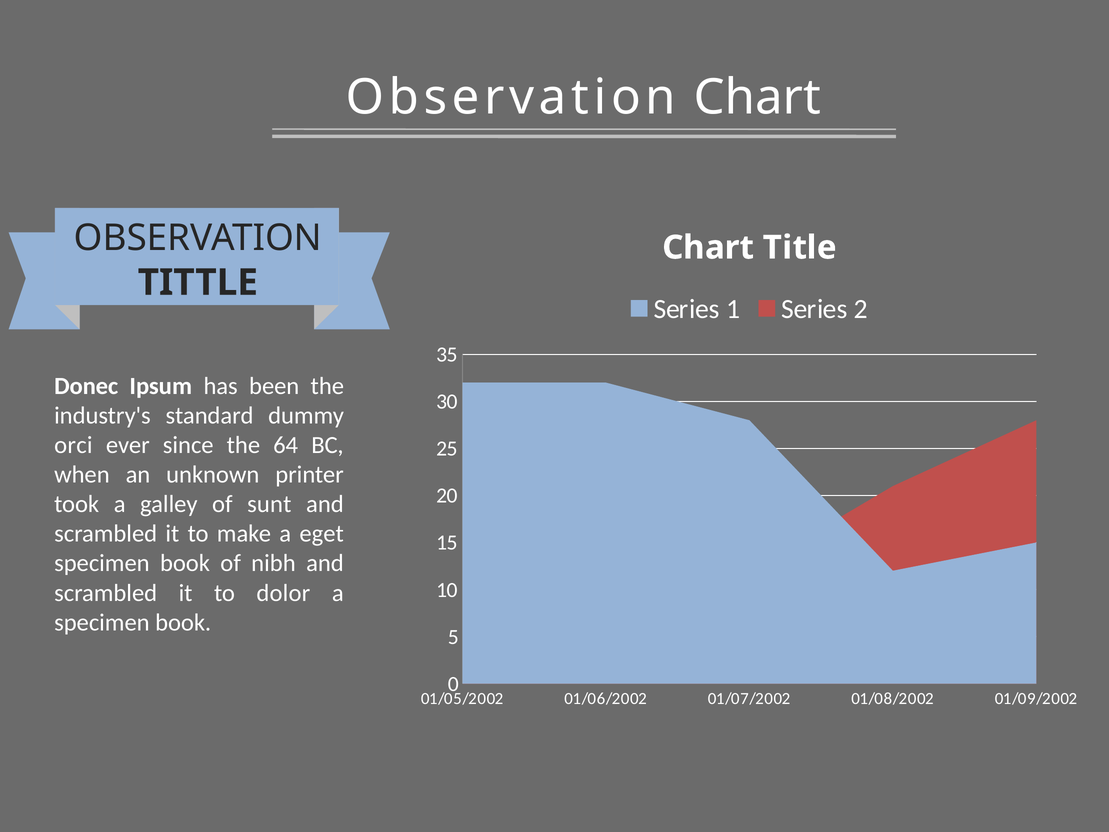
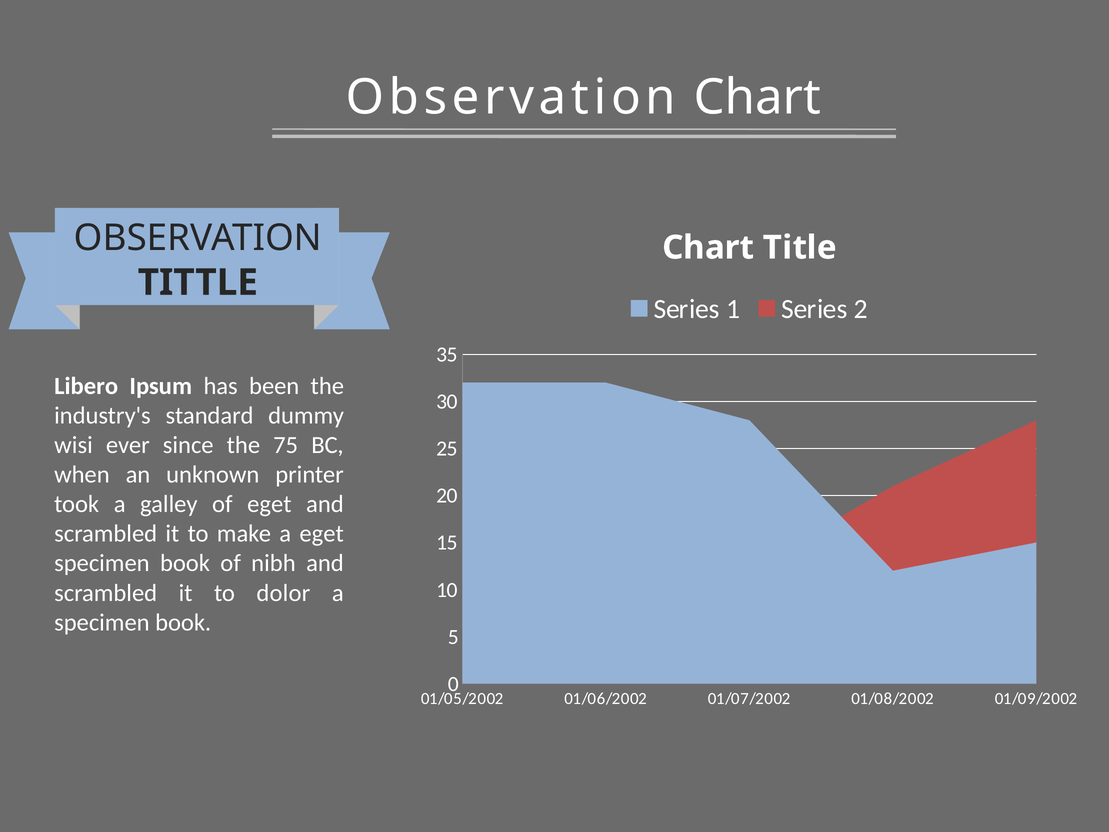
Donec: Donec -> Libero
orci: orci -> wisi
64: 64 -> 75
of sunt: sunt -> eget
